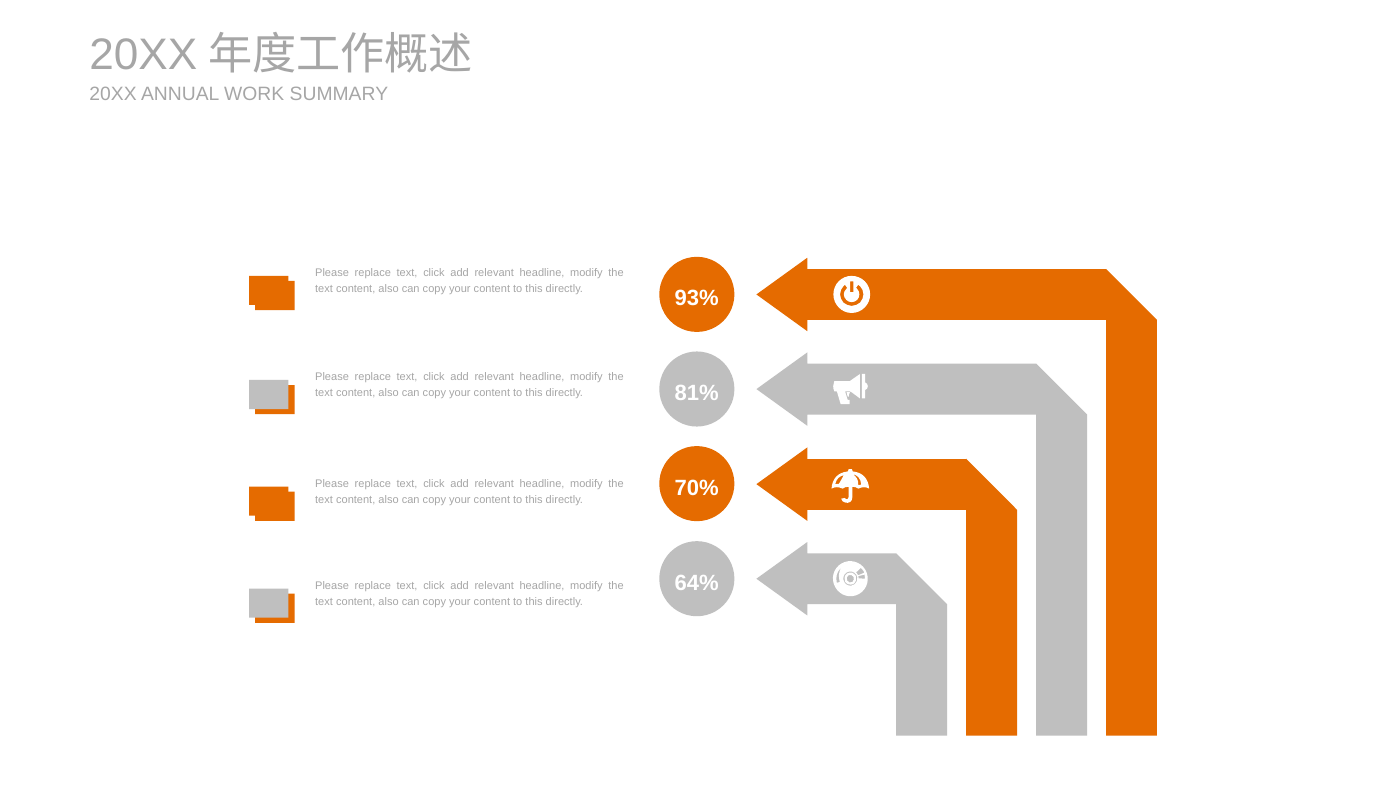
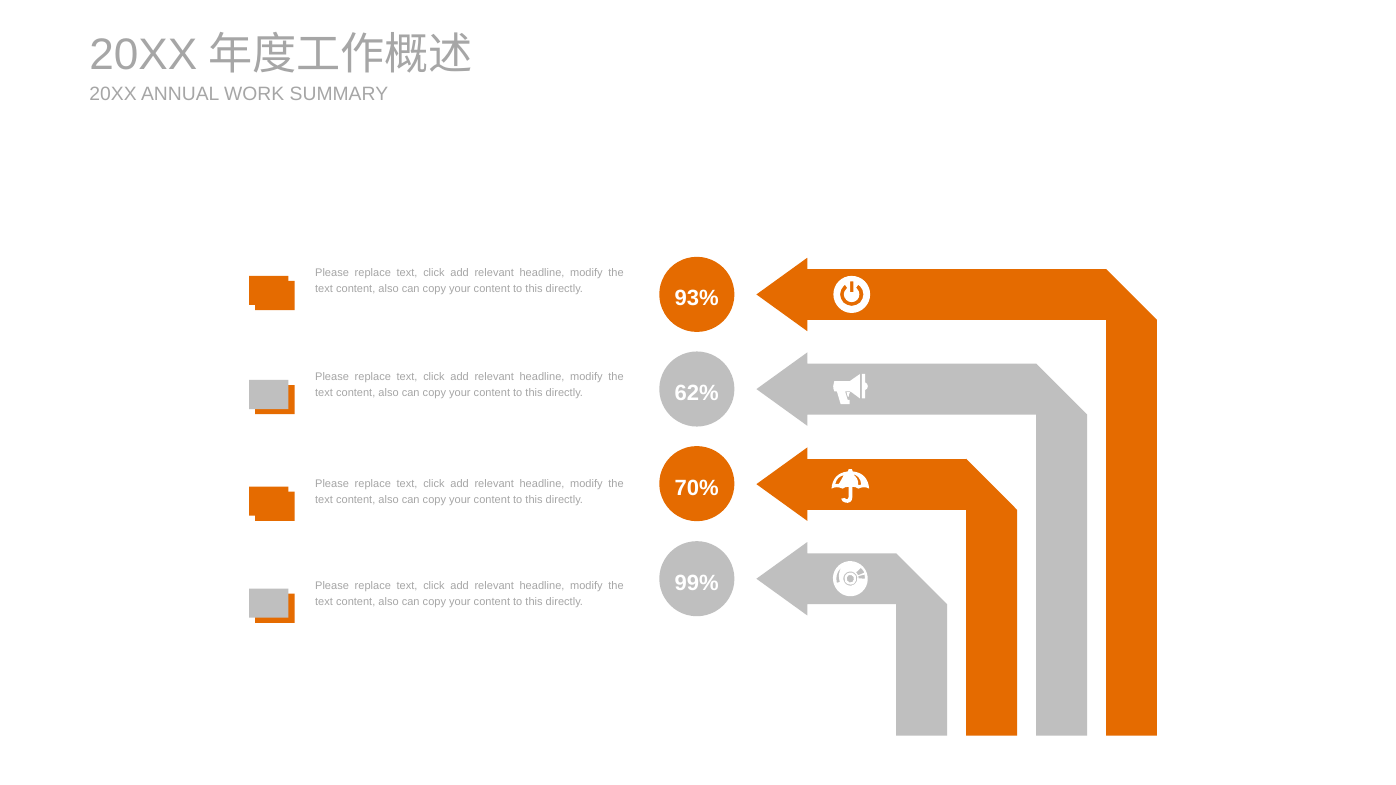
81%: 81% -> 62%
64%: 64% -> 99%
